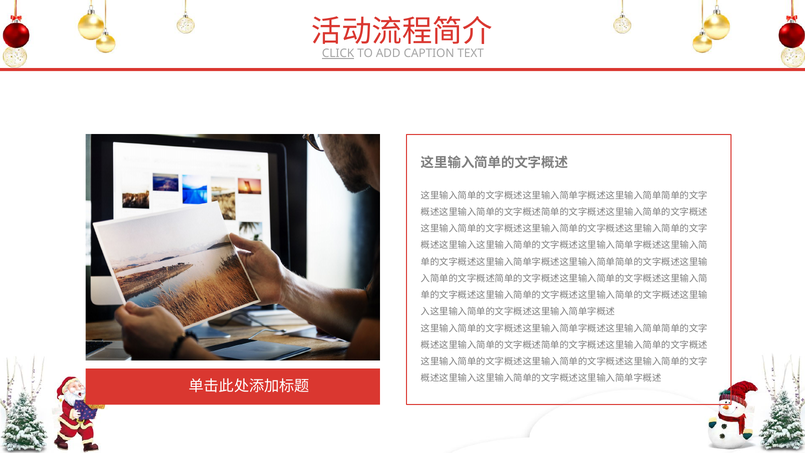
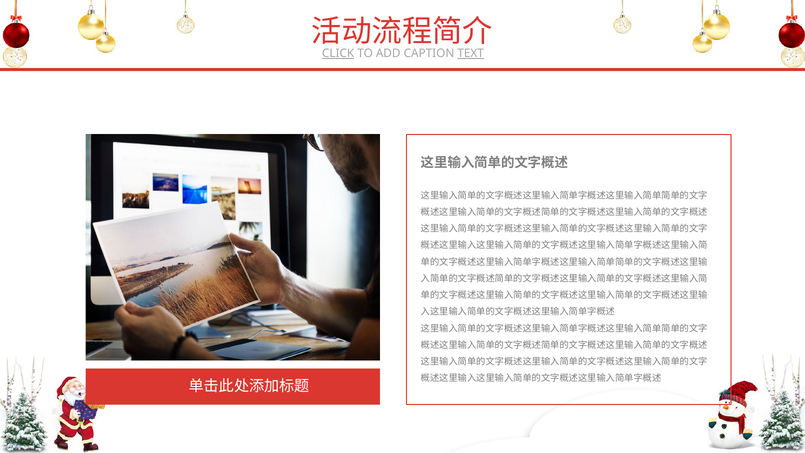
TEXT underline: none -> present
